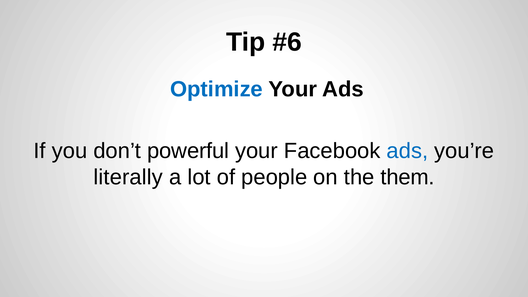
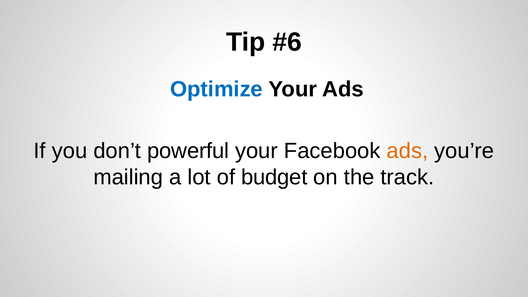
ads at (407, 151) colour: blue -> orange
literally: literally -> mailing
people: people -> budget
them: them -> track
